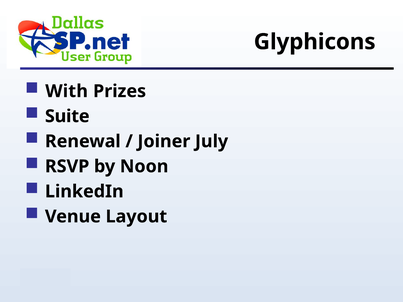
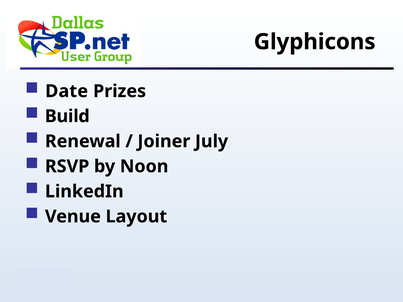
With: With -> Date
Suite: Suite -> Build
